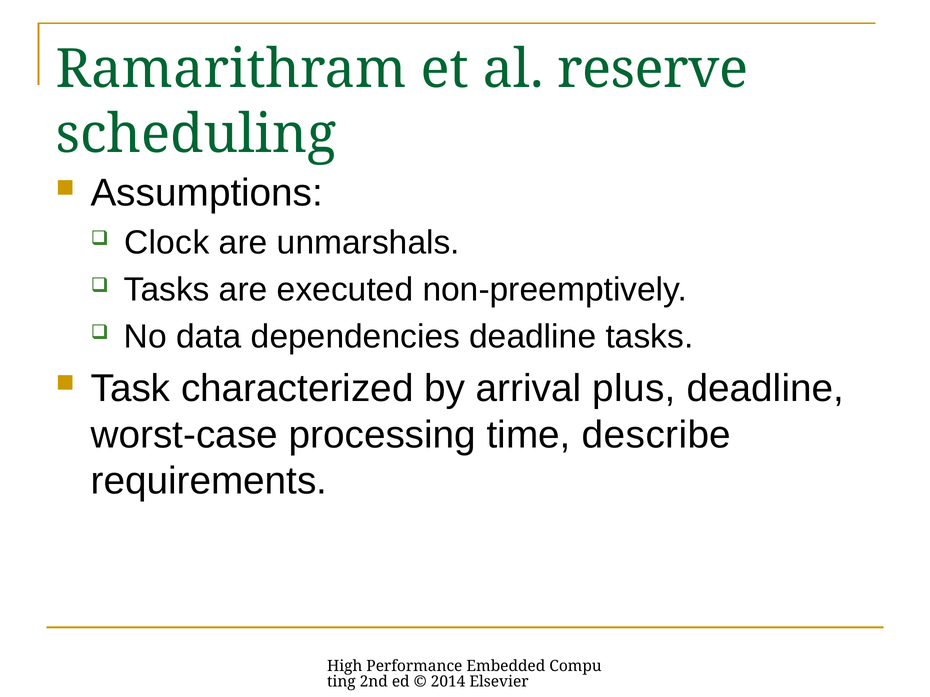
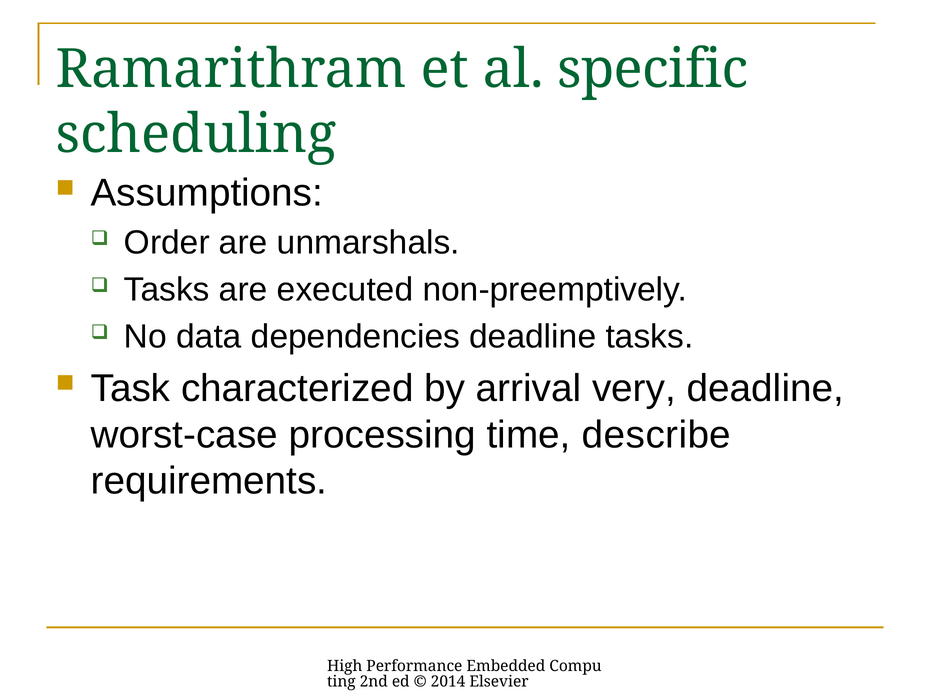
reserve: reserve -> specific
Clock: Clock -> Order
plus: plus -> very
